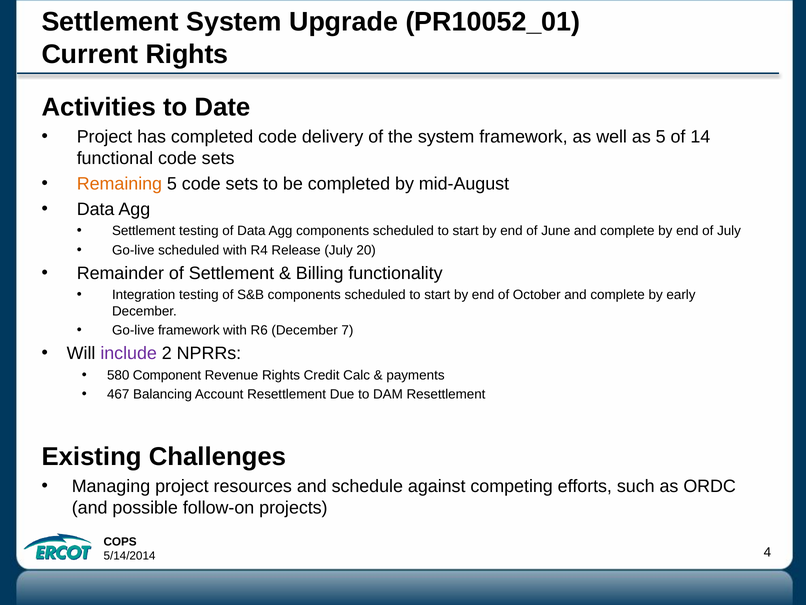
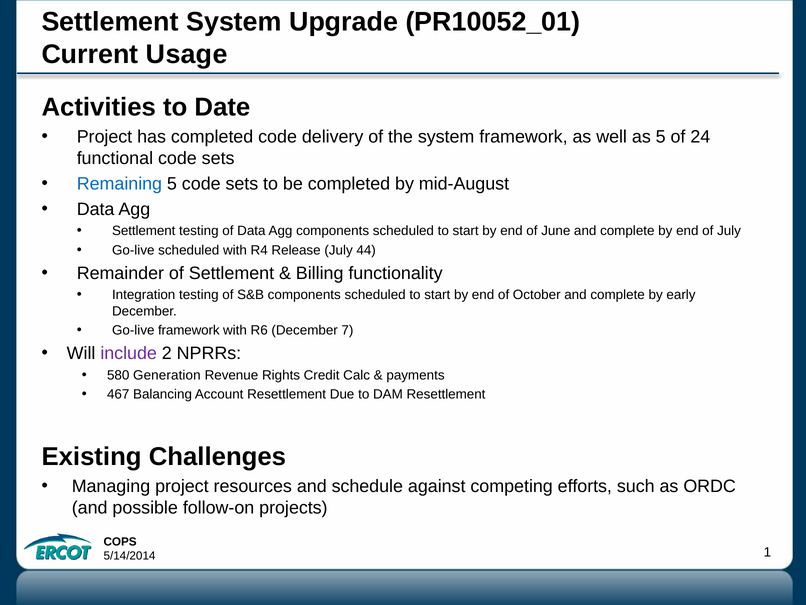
Current Rights: Rights -> Usage
14: 14 -> 24
Remaining colour: orange -> blue
20: 20 -> 44
Component: Component -> Generation
4: 4 -> 1
